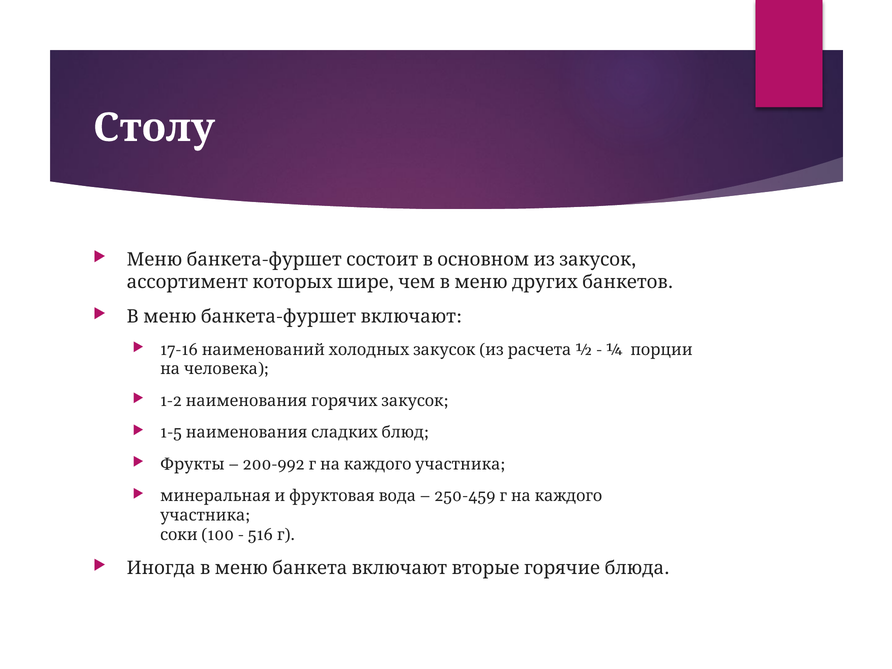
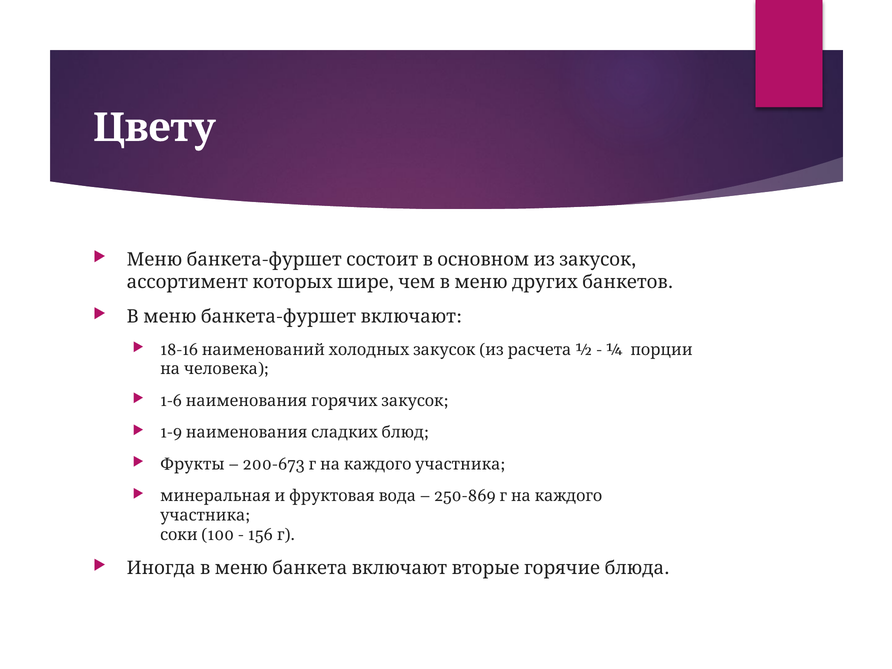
Столу: Столу -> Цвету
17-16: 17-16 -> 18-16
1-2: 1-2 -> 1-6
1-5: 1-5 -> 1-9
200-992: 200-992 -> 200-673
250-459: 250-459 -> 250-869
516: 516 -> 156
